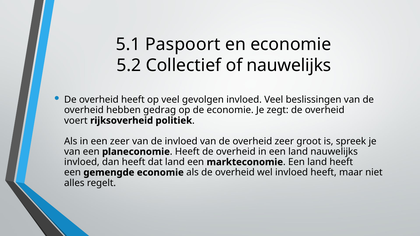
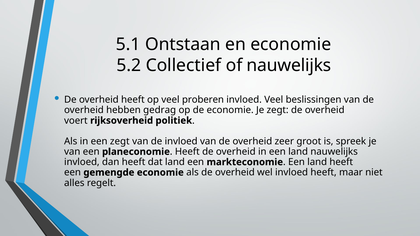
Paspoort: Paspoort -> Ontstaan
gevolgen: gevolgen -> proberen
een zeer: zeer -> zegt
